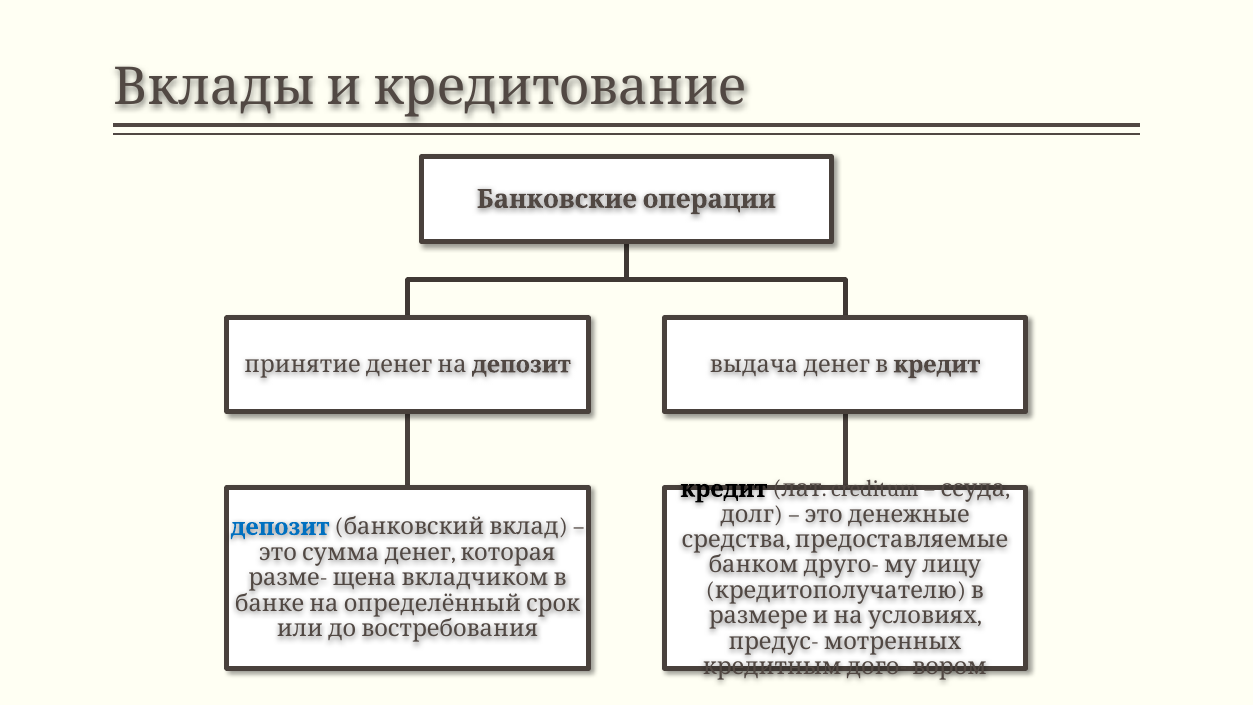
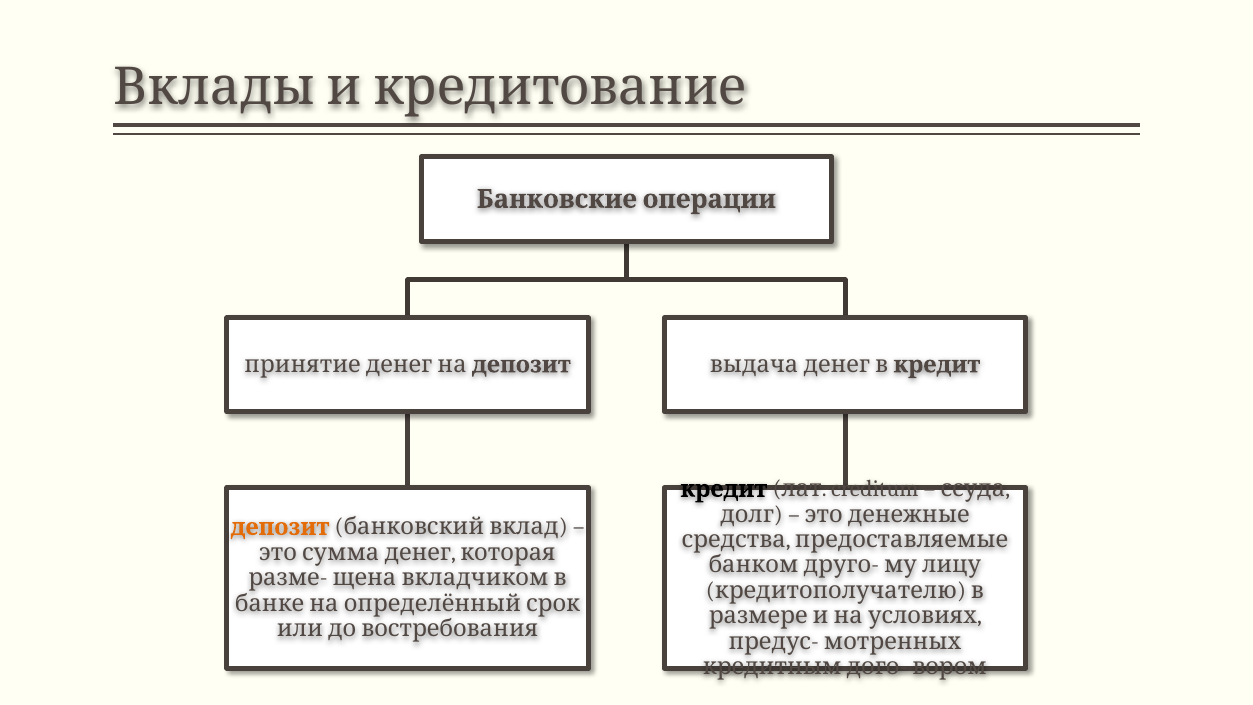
депозит colour: blue -> orange
